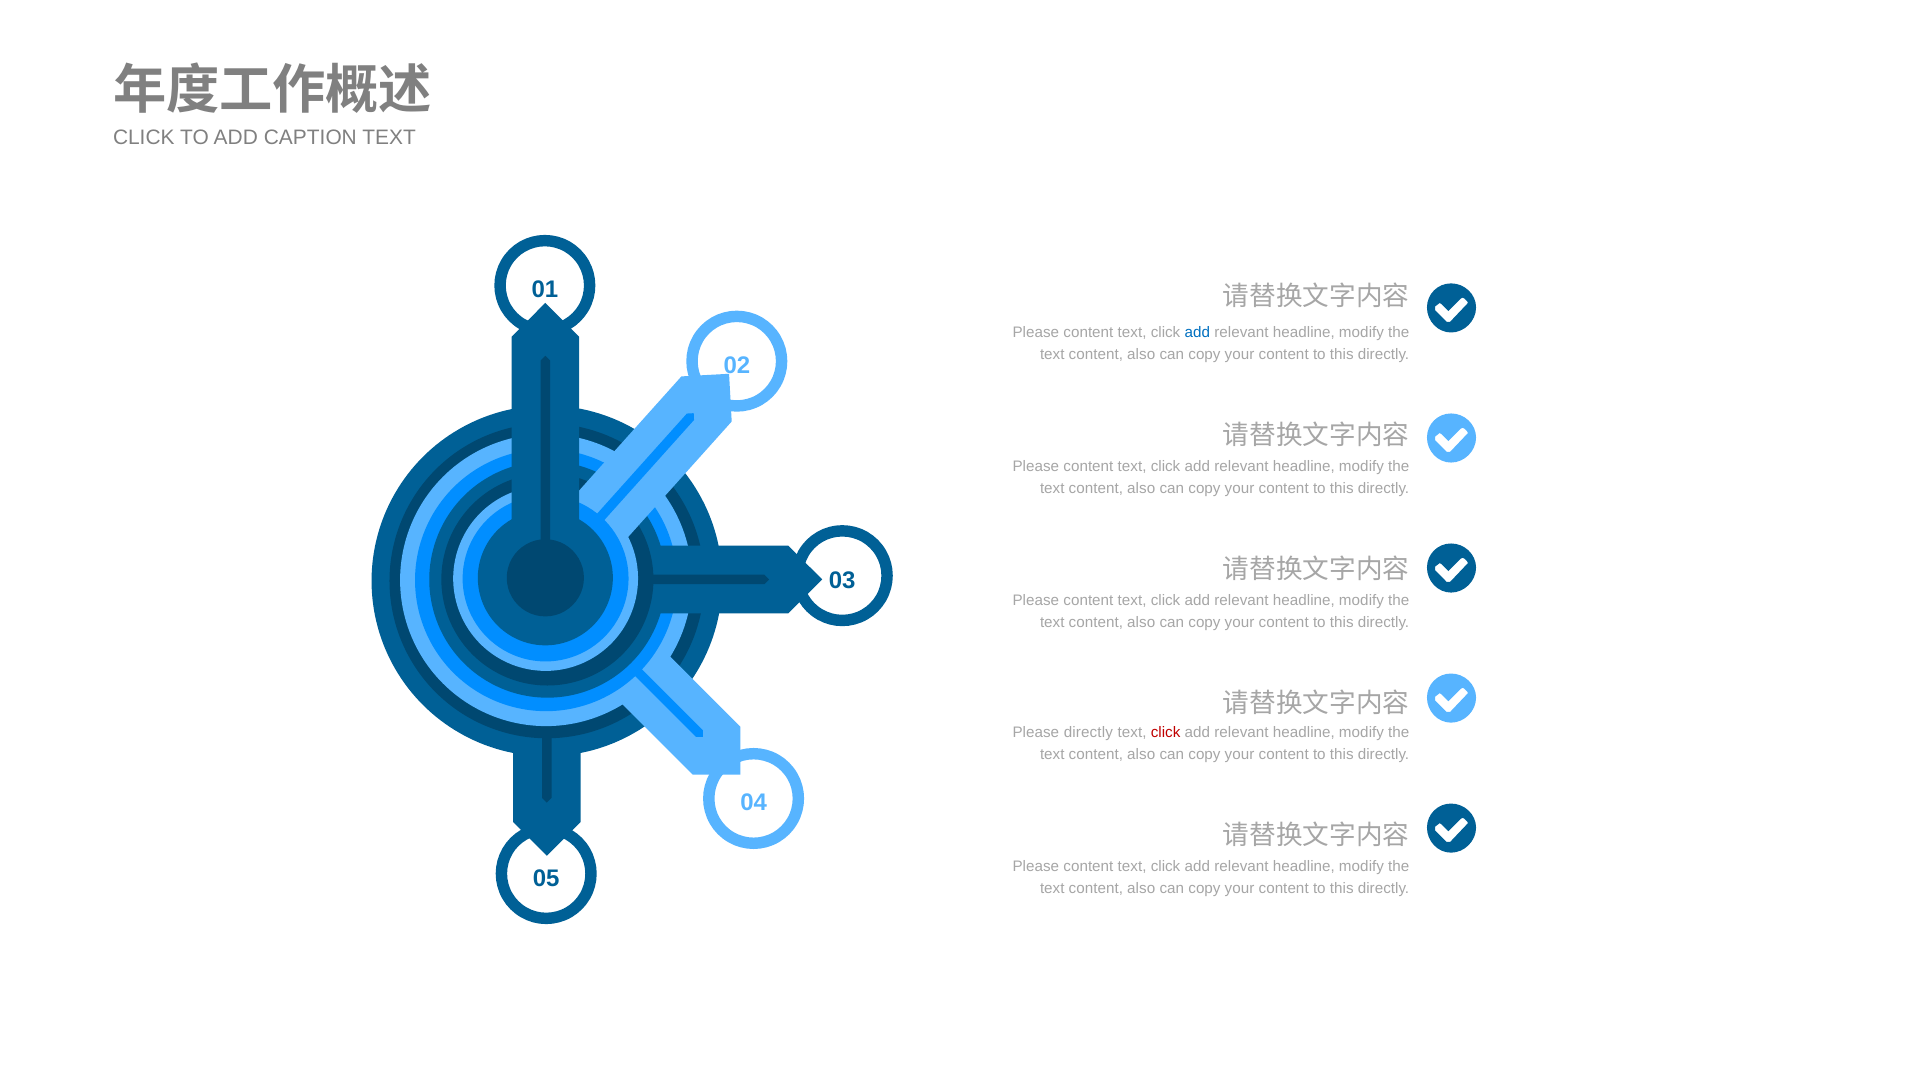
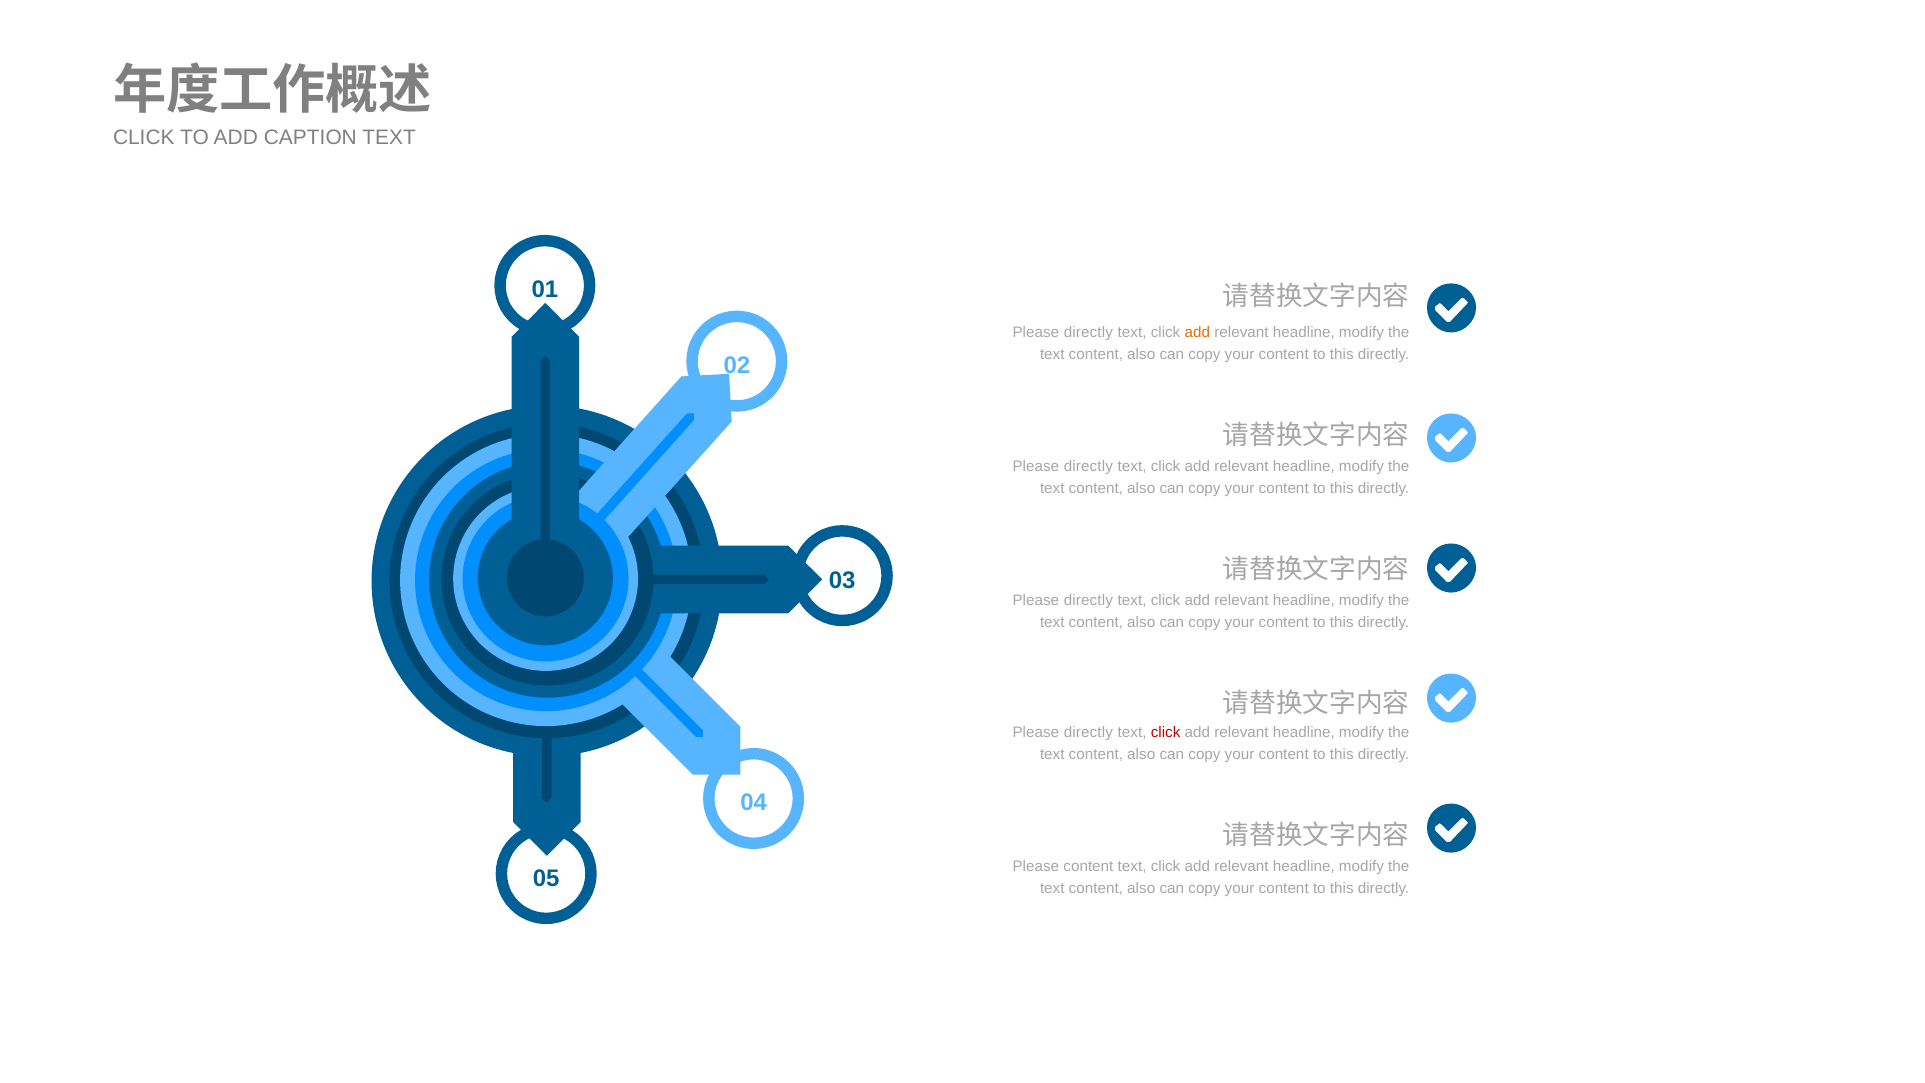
content at (1088, 333): content -> directly
add at (1197, 333) colour: blue -> orange
content at (1088, 466): content -> directly
content at (1088, 600): content -> directly
